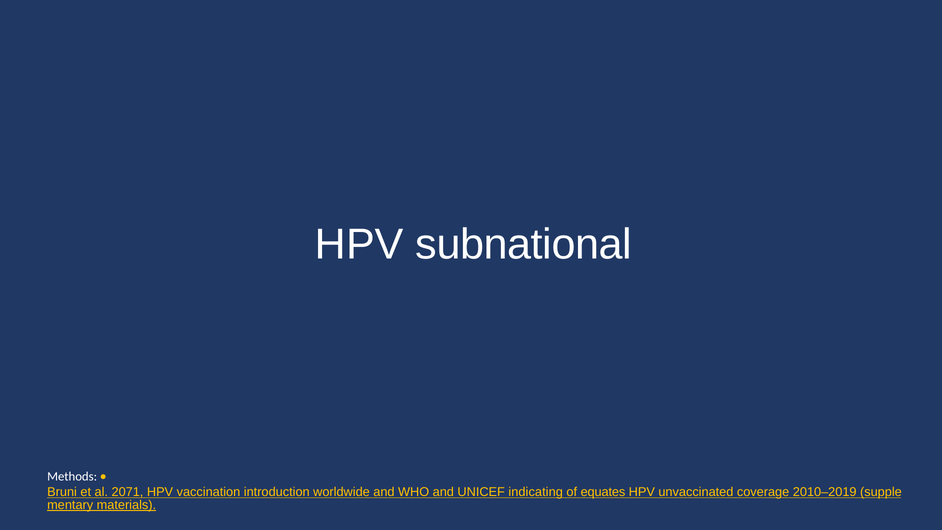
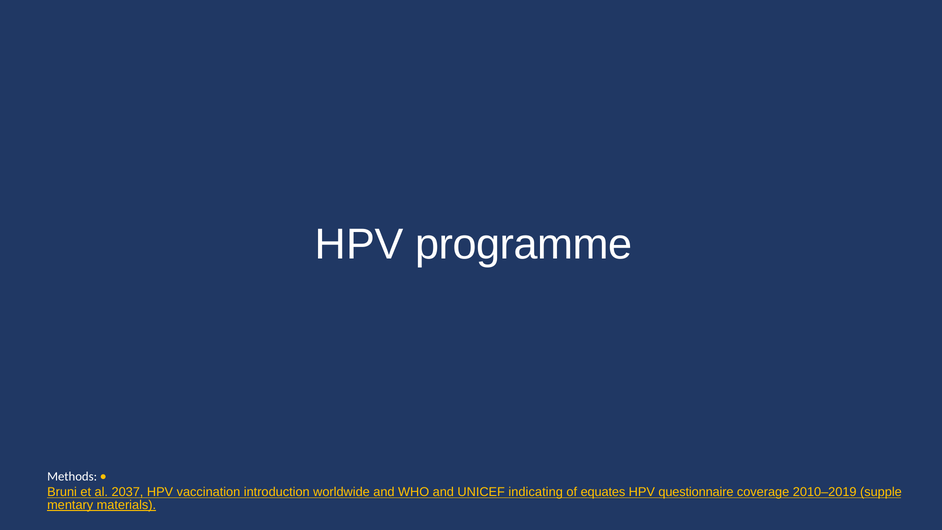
subnational: subnational -> programme
2071: 2071 -> 2037
unvaccinated: unvaccinated -> questionnaire
